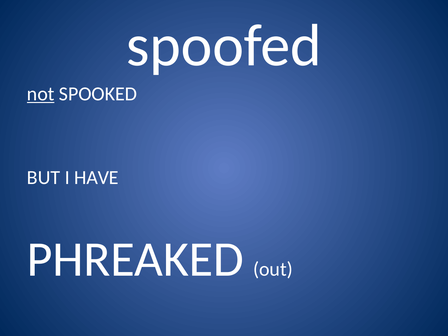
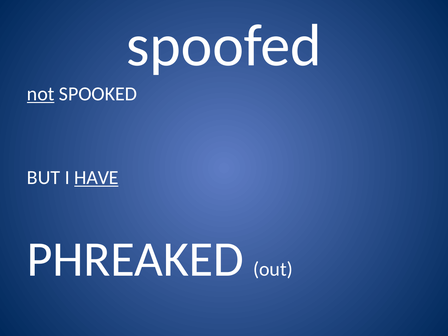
HAVE underline: none -> present
